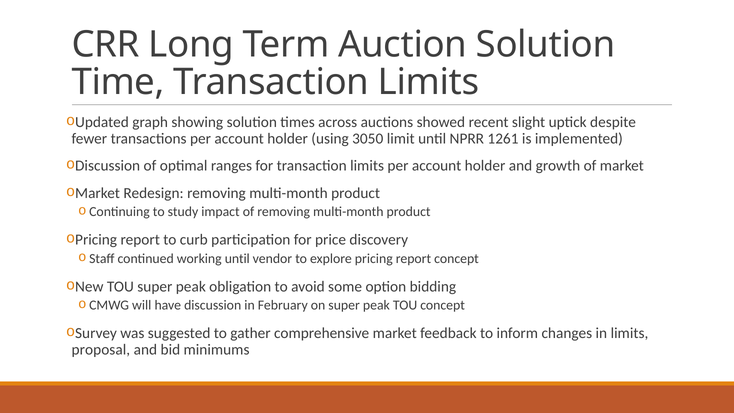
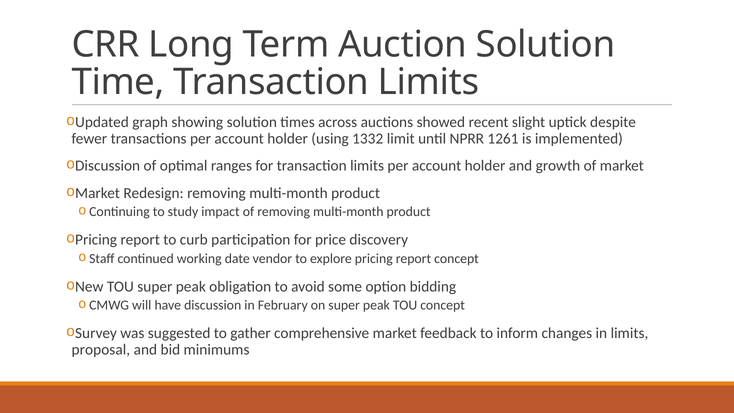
3050: 3050 -> 1332
working until: until -> date
